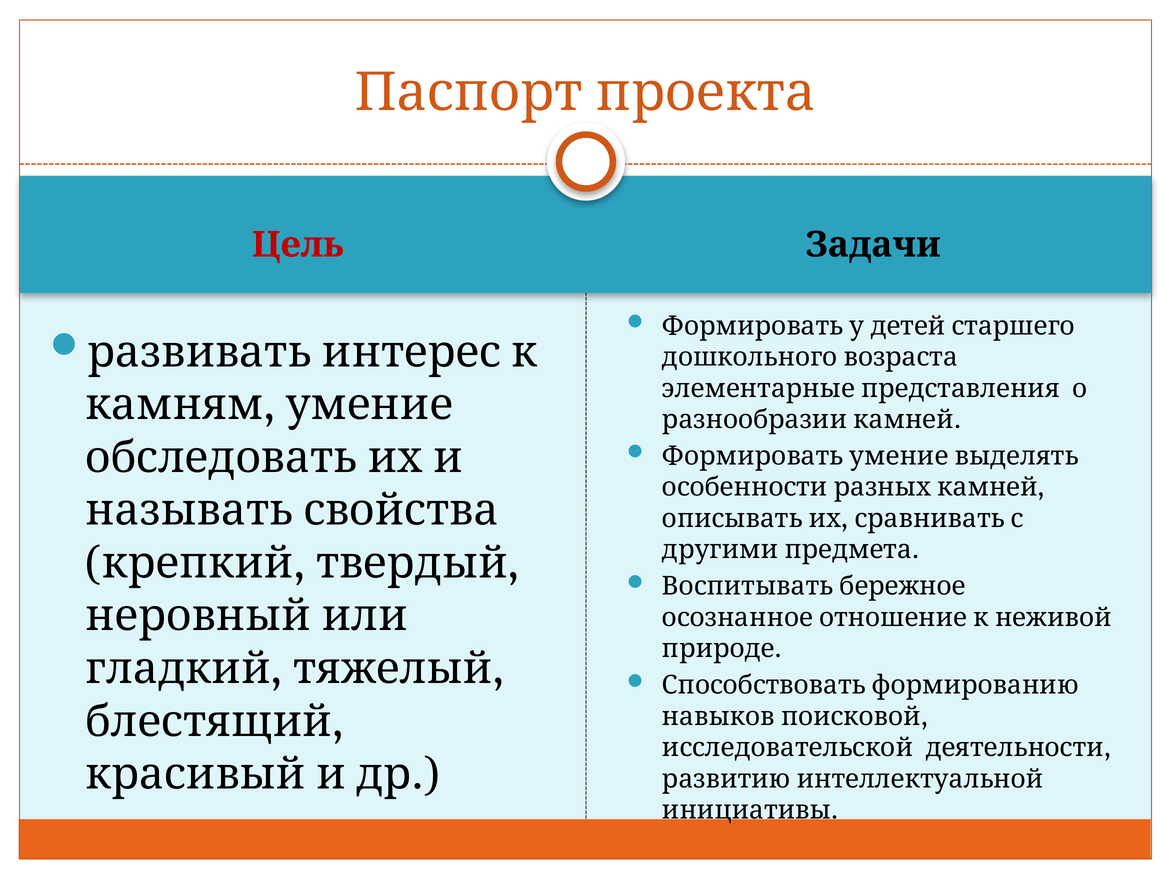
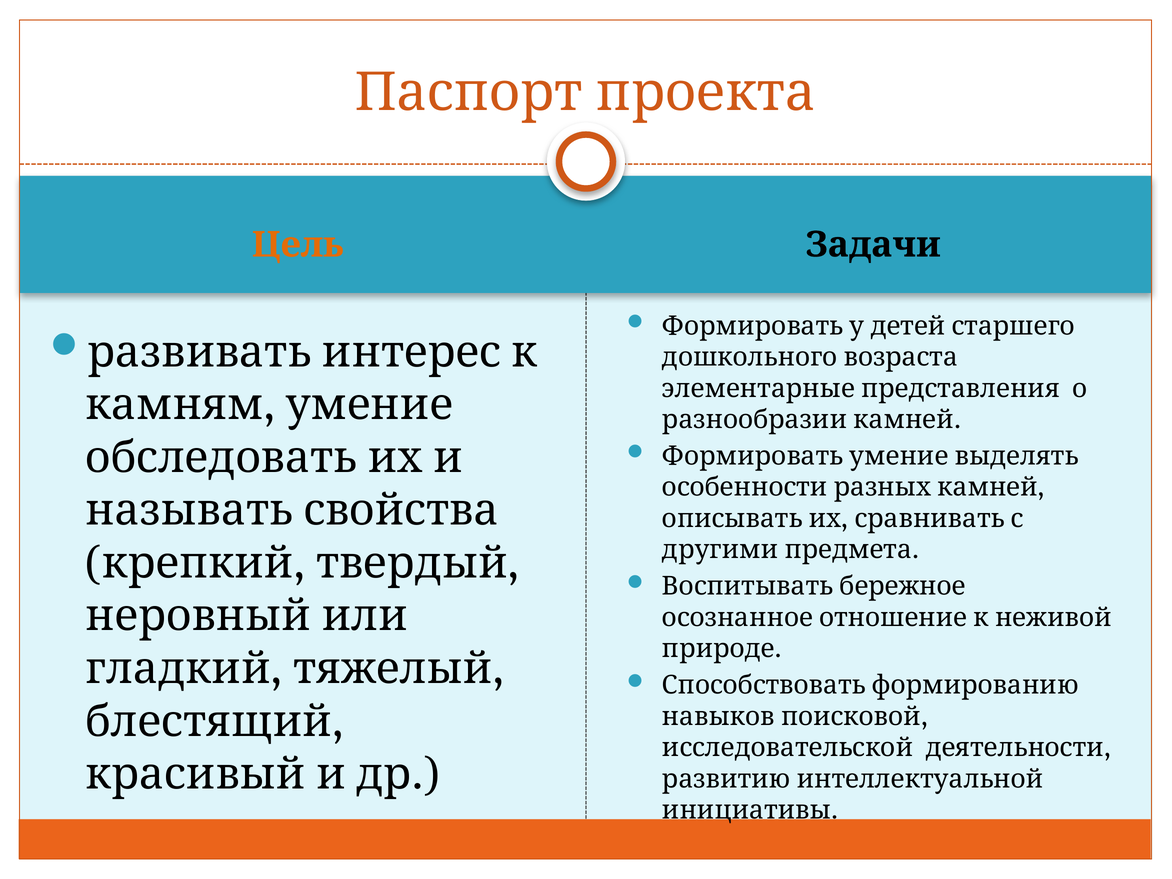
Цель colour: red -> orange
